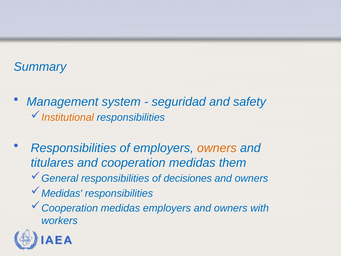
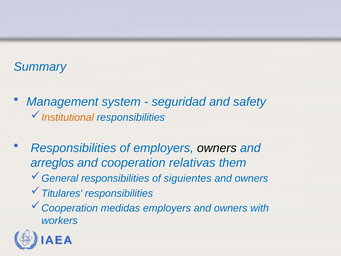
owners at (217, 148) colour: orange -> black
titulares: titulares -> arreglos
and cooperation medidas: medidas -> relativas
decisiones: decisiones -> siguientes
Medidas at (62, 193): Medidas -> Titulares
